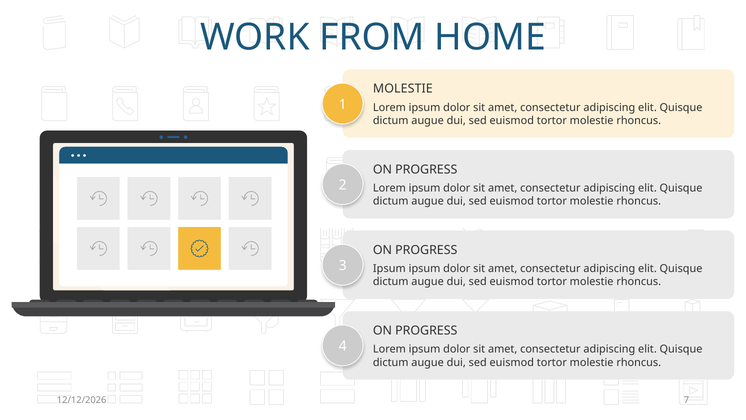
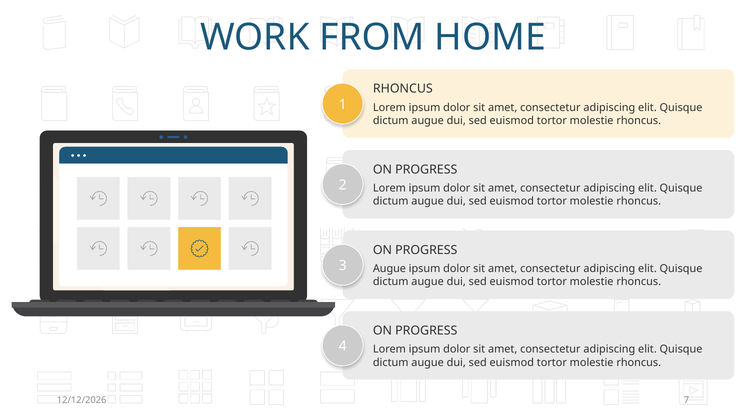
MOLESTIE at (403, 89): MOLESTIE -> RHONCUS
Ipsum at (389, 269): Ipsum -> Augue
